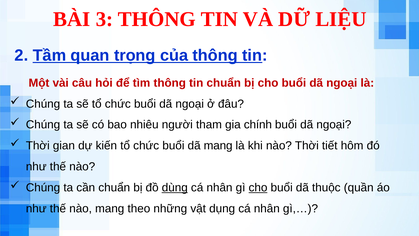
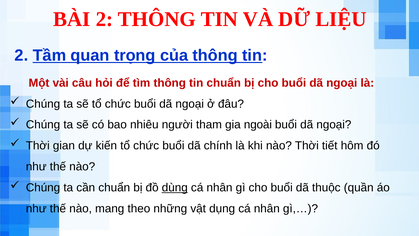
BÀI 3: 3 -> 2
chính: chính -> ngoài
dã mang: mang -> chính
cho at (258, 187) underline: present -> none
